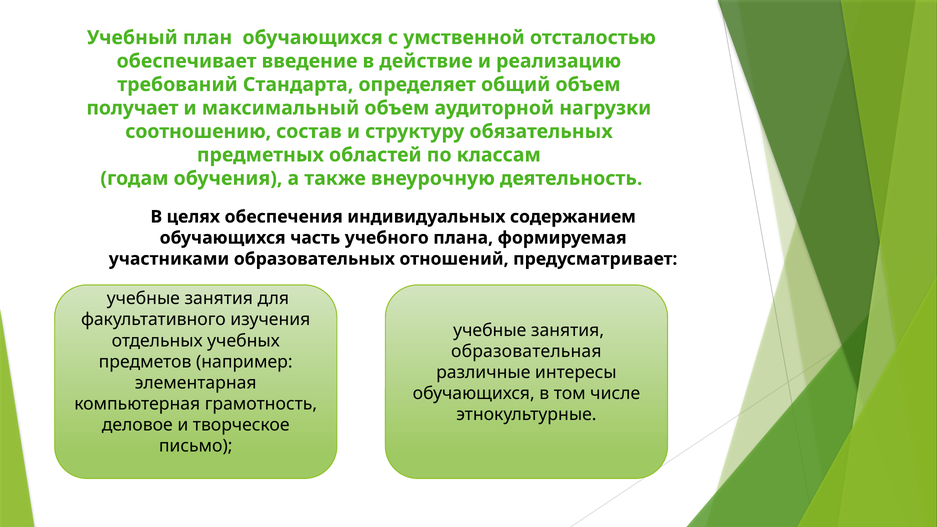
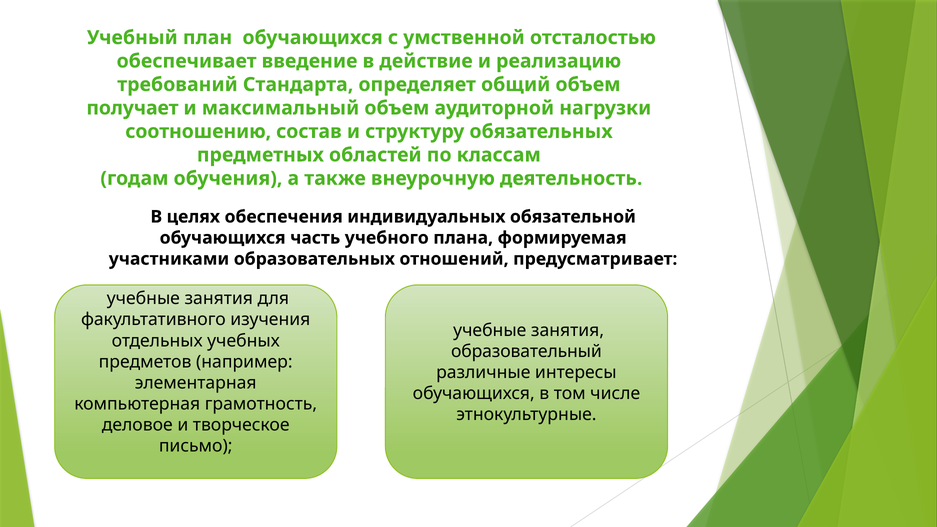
содержанием: содержанием -> обязательной
образовательная: образовательная -> образовательный
